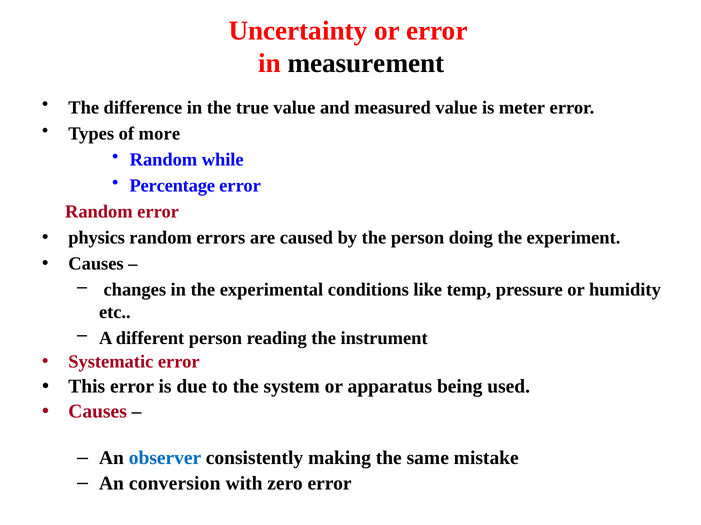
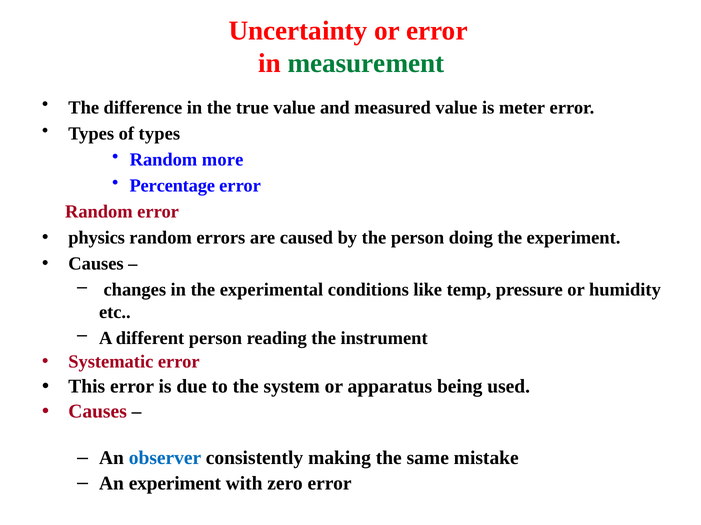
measurement colour: black -> green
of more: more -> types
while: while -> more
An conversion: conversion -> experiment
